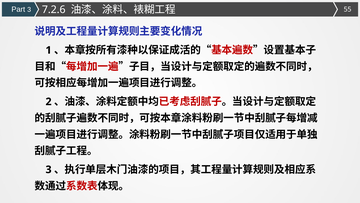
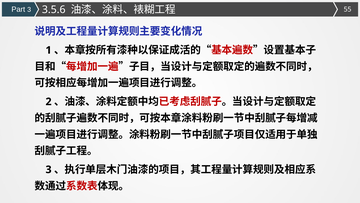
7.2.6: 7.2.6 -> 3.5.6
